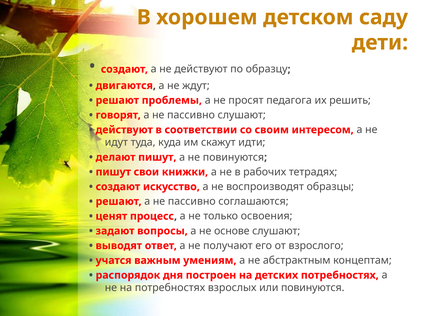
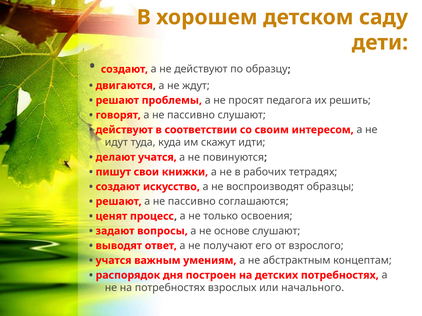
делают пишут: пишут -> учатся
или повинуются: повинуются -> начального
